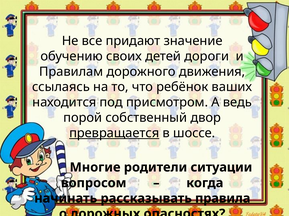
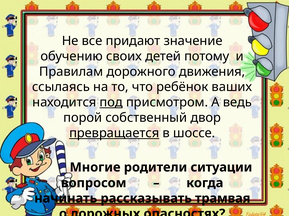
дороги: дороги -> потому
под underline: none -> present
правила: правила -> трамвая
